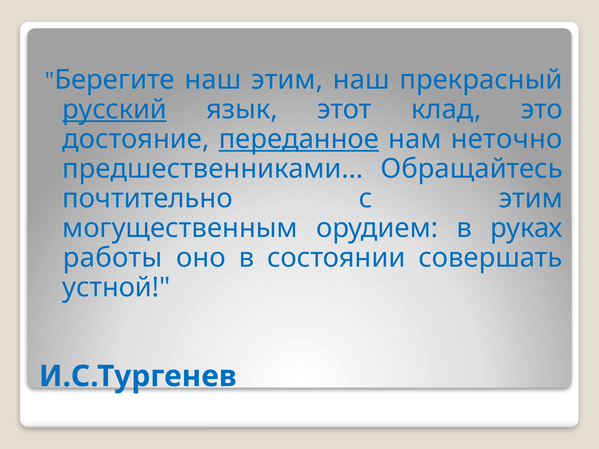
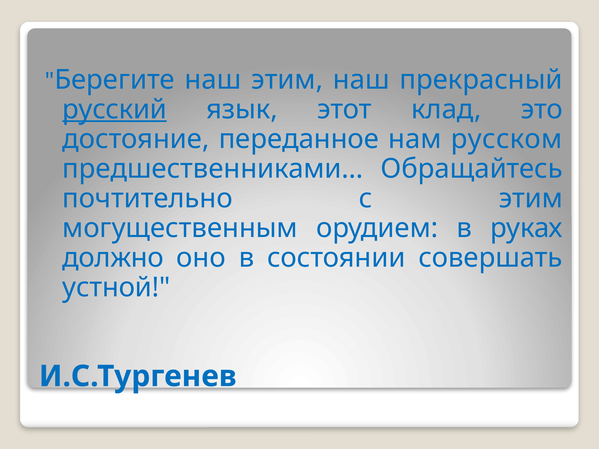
переданное underline: present -> none
неточно: неточно -> русском
работы: работы -> должно
